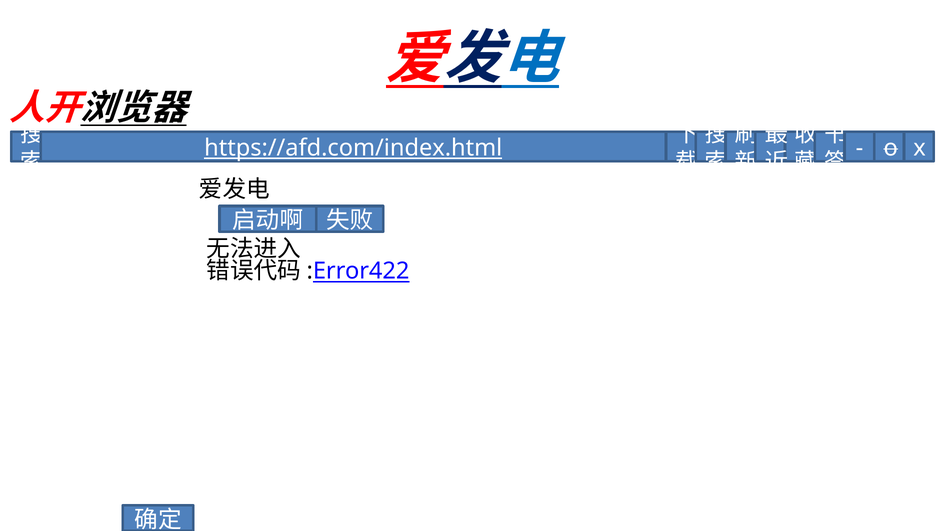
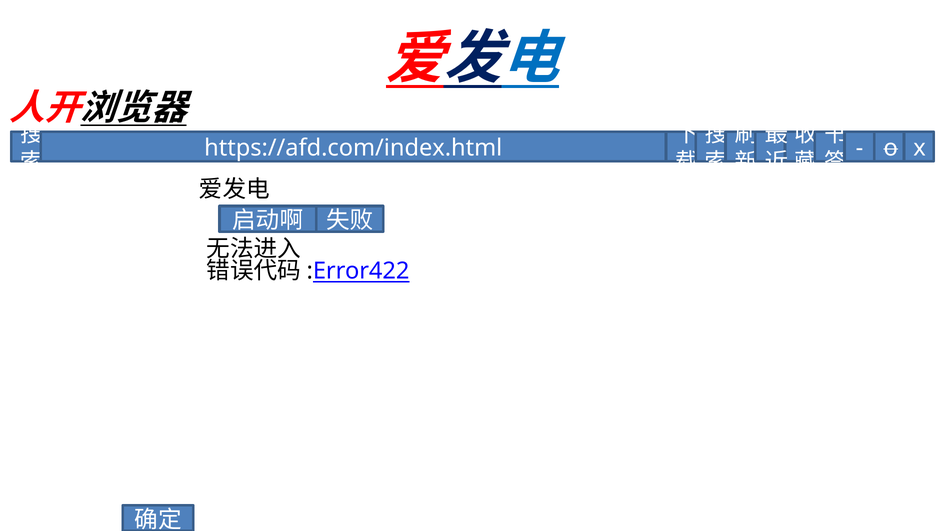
https://afd.com/index.html underline: present -> none
